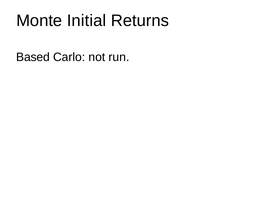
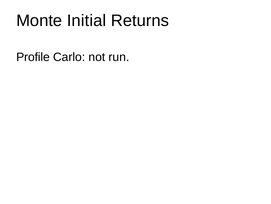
Based: Based -> Profile
